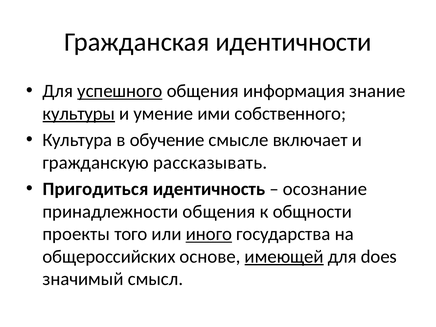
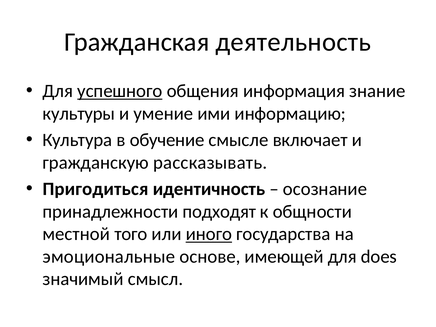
идентичности: идентичности -> деятельность
культуры underline: present -> none
собственного: собственного -> информацию
принадлежности общения: общения -> подходят
проекты: проекты -> местной
общероссийских: общероссийских -> эмоциональные
имеющей underline: present -> none
